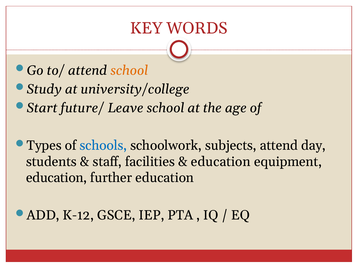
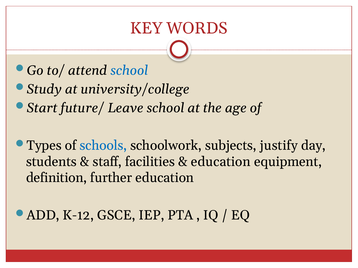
school at (129, 71) colour: orange -> blue
subjects attend: attend -> justify
education at (57, 178): education -> definition
